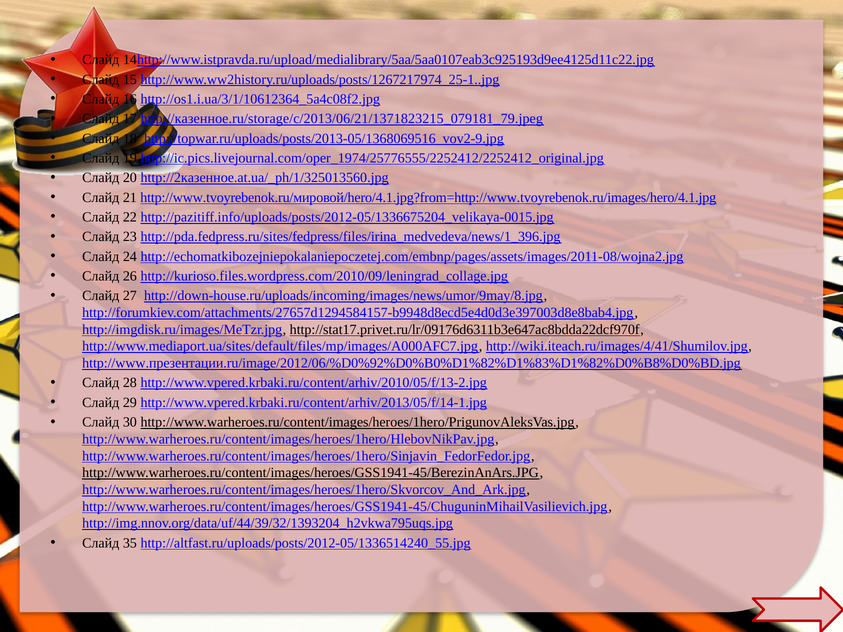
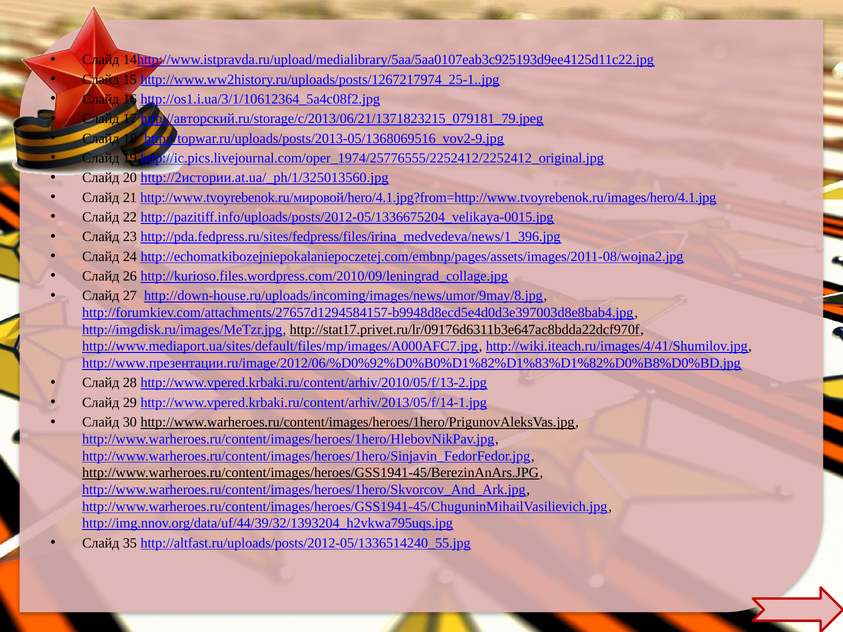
http://казенное.ru/storage/c/2013/06/21/1371823215_079181_79.jpeg: http://казенное.ru/storage/c/2013/06/21/1371823215_079181_79.jpeg -> http://авторский.ru/storage/c/2013/06/21/1371823215_079181_79.jpeg
http://2казенное.at.ua/_ph/1/325013560.jpg: http://2казенное.at.ua/_ph/1/325013560.jpg -> http://2истории.at.ua/_ph/1/325013560.jpg
